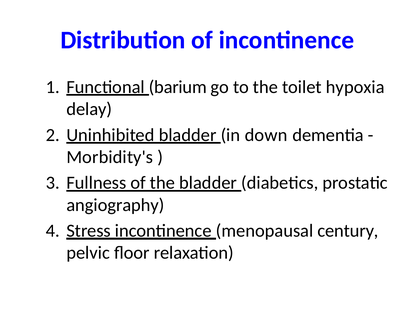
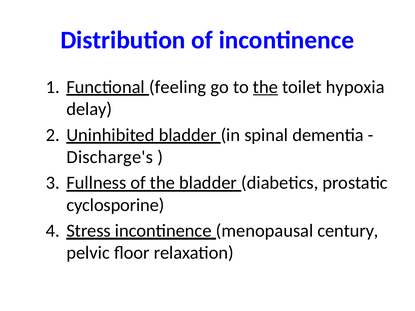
barium: barium -> feeling
the at (265, 87) underline: none -> present
down: down -> spinal
Morbidity's: Morbidity's -> Discharge's
angiography: angiography -> cyclosporine
